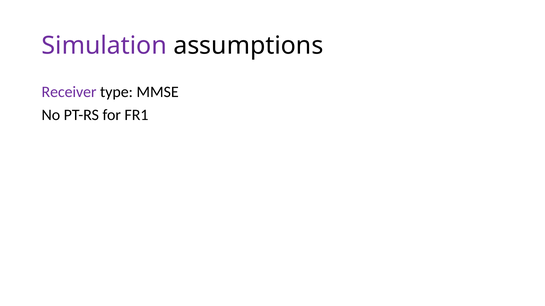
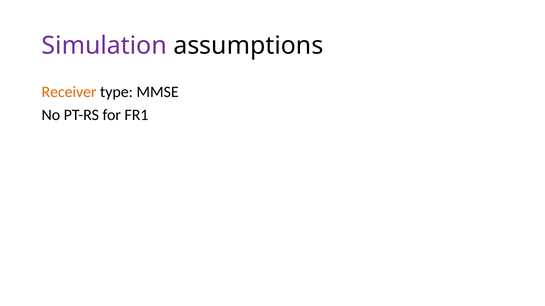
Receiver colour: purple -> orange
